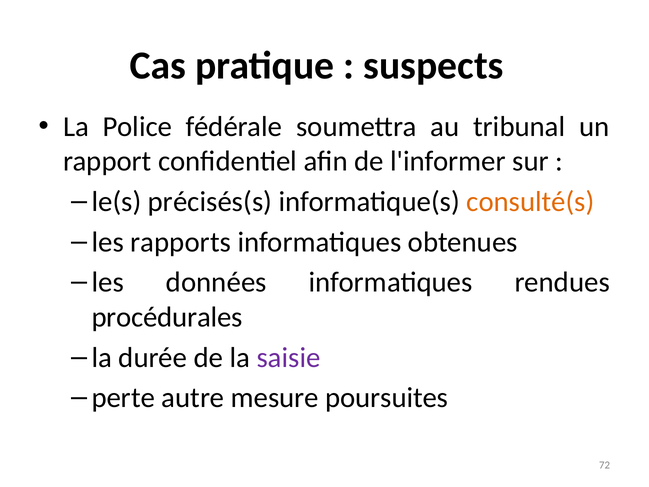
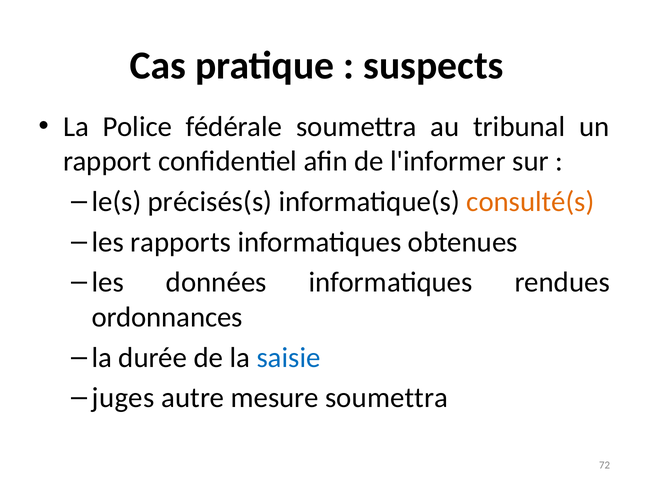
procédurales: procédurales -> ordonnances
saisie colour: purple -> blue
perte: perte -> juges
mesure poursuites: poursuites -> soumettra
